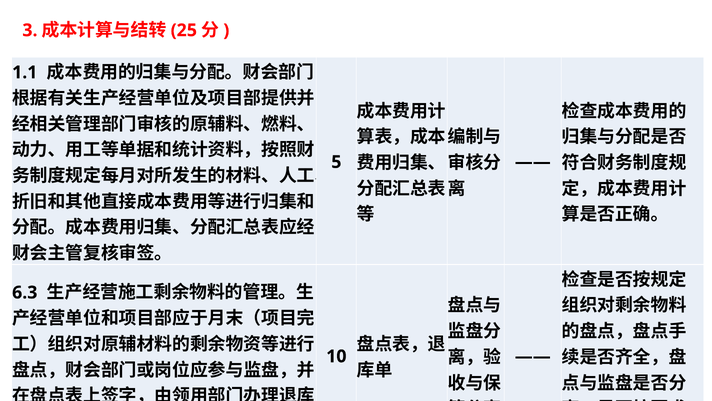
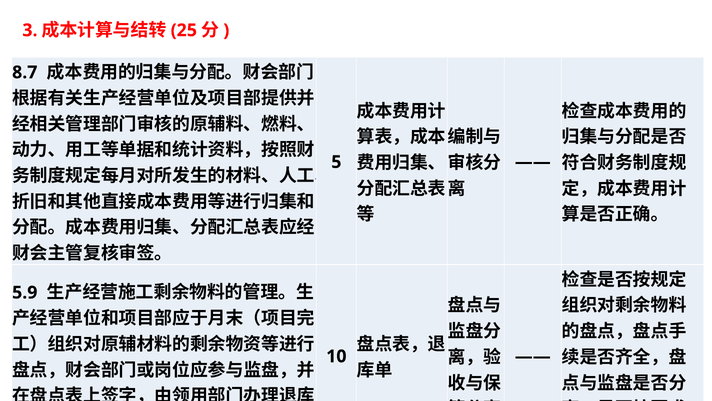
1.1: 1.1 -> 8.7
6.3: 6.3 -> 5.9
